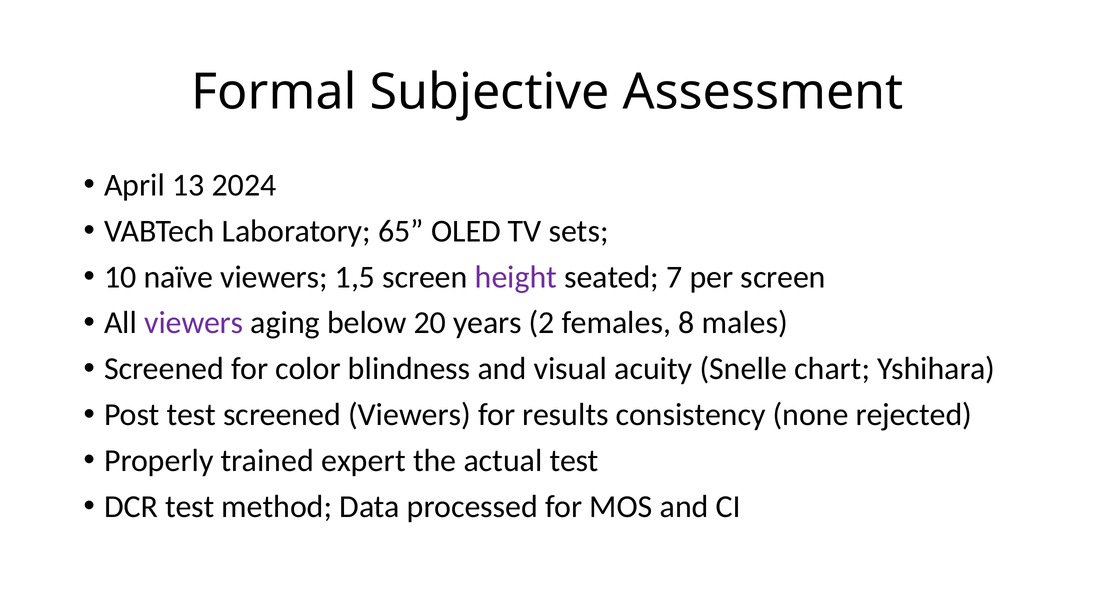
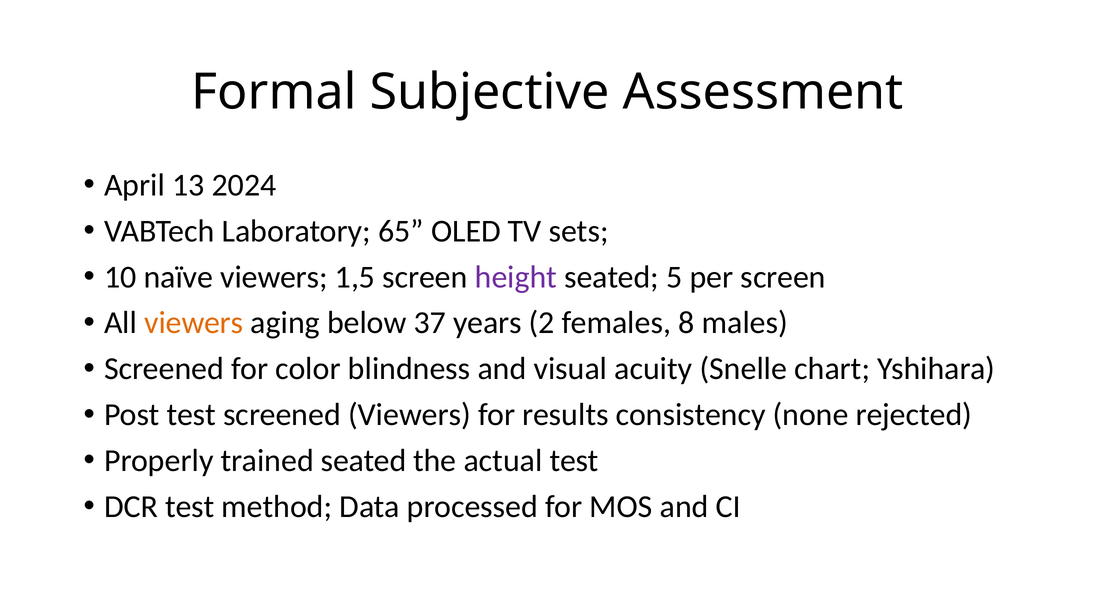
7: 7 -> 5
viewers at (194, 323) colour: purple -> orange
20: 20 -> 37
trained expert: expert -> seated
